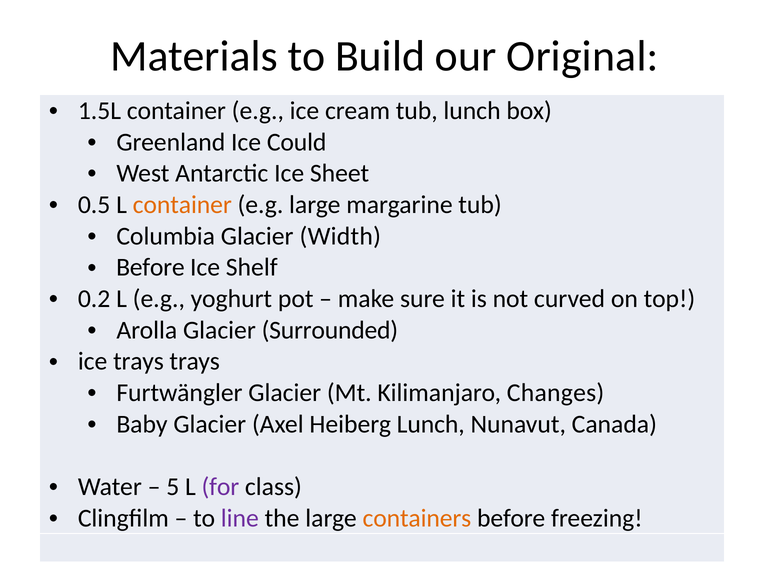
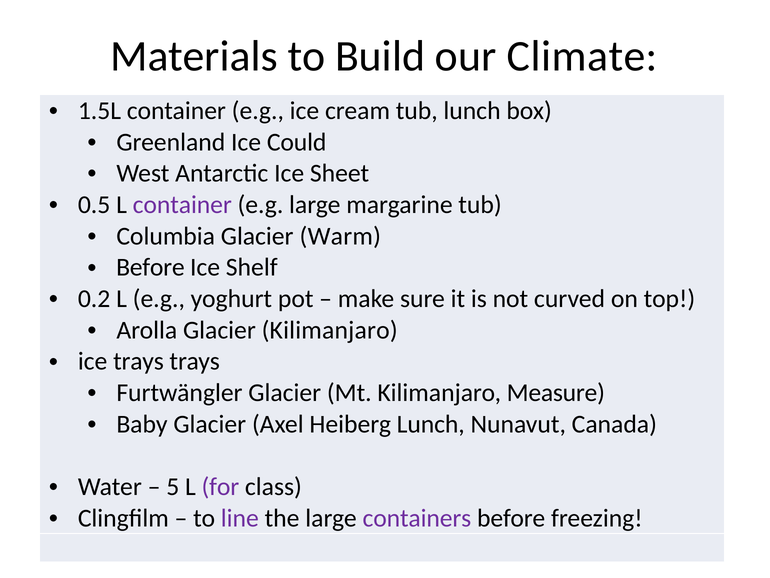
Original: Original -> Climate
container at (182, 205) colour: orange -> purple
Width: Width -> Warm
Glacier Surrounded: Surrounded -> Kilimanjaro
Changes: Changes -> Measure
containers colour: orange -> purple
